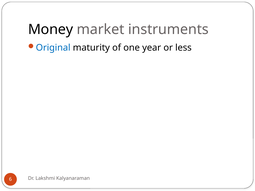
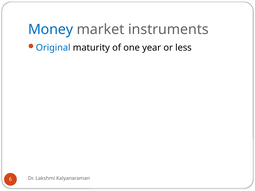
Money colour: black -> blue
